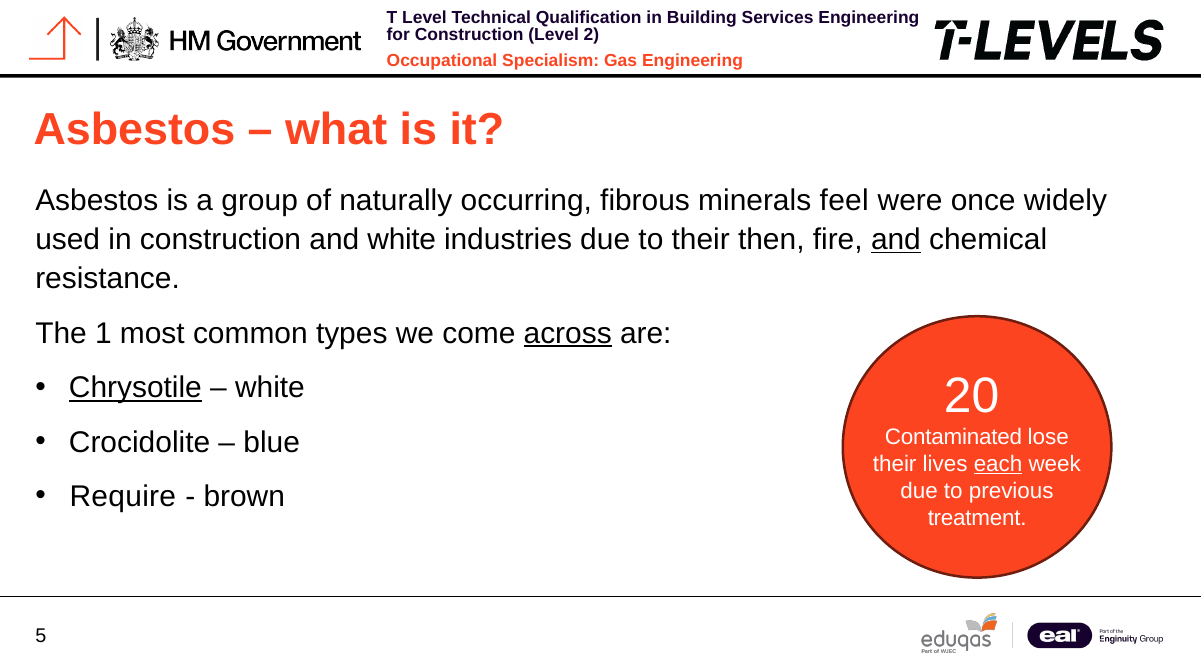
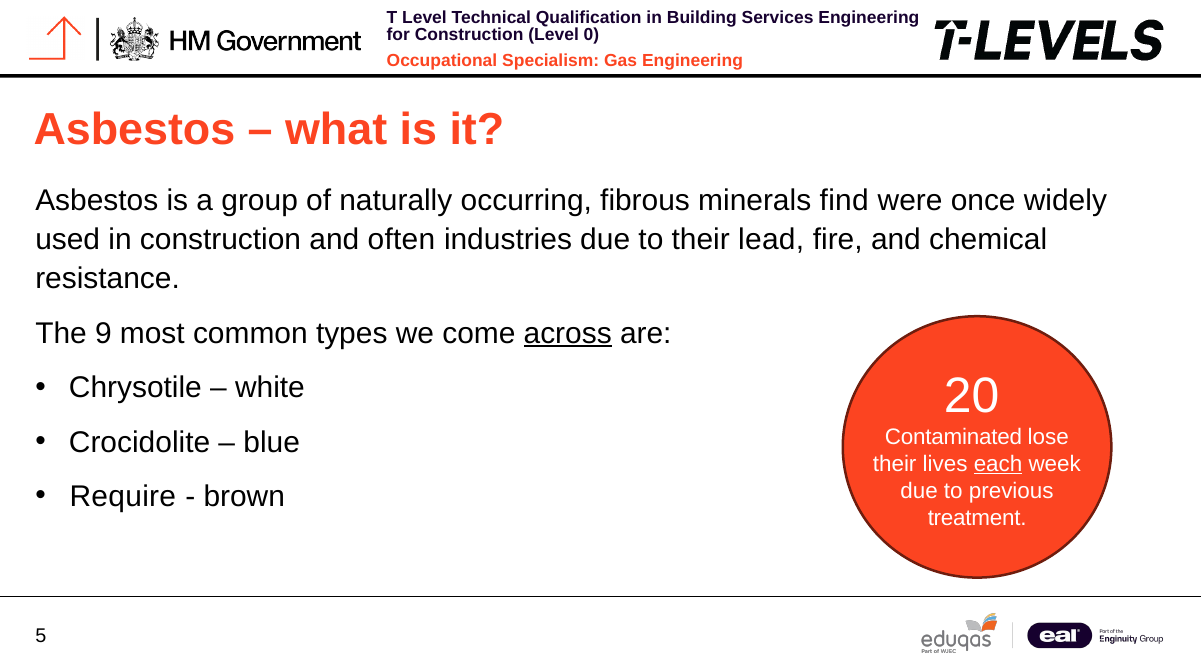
2: 2 -> 0
feel: feel -> find
and white: white -> often
then: then -> lead
and at (896, 240) underline: present -> none
1: 1 -> 9
Chrysotile underline: present -> none
